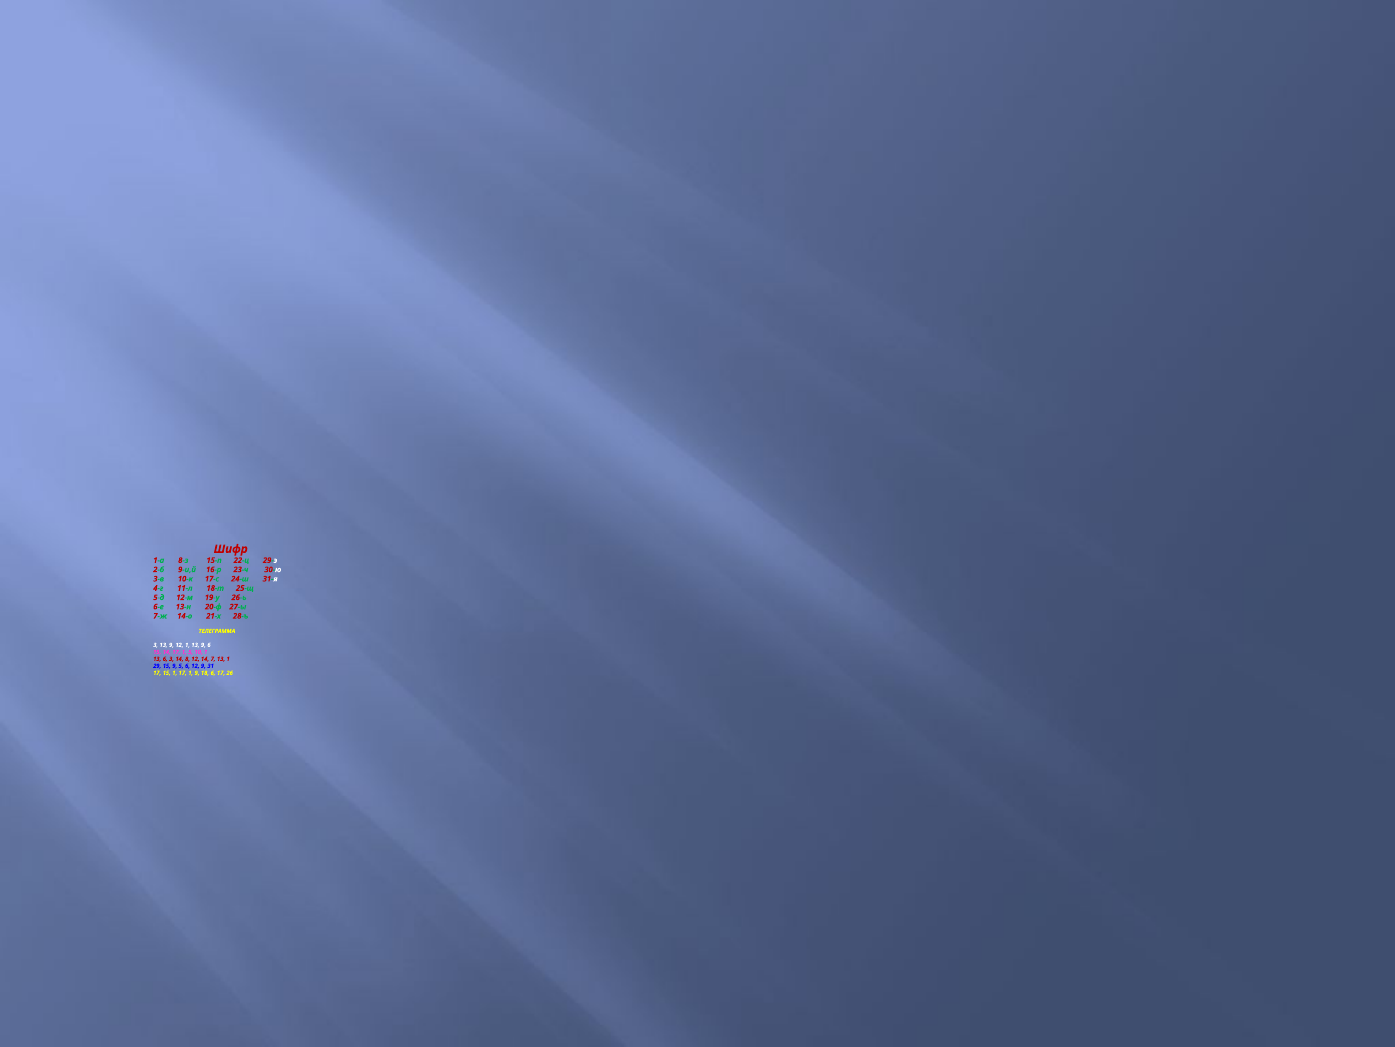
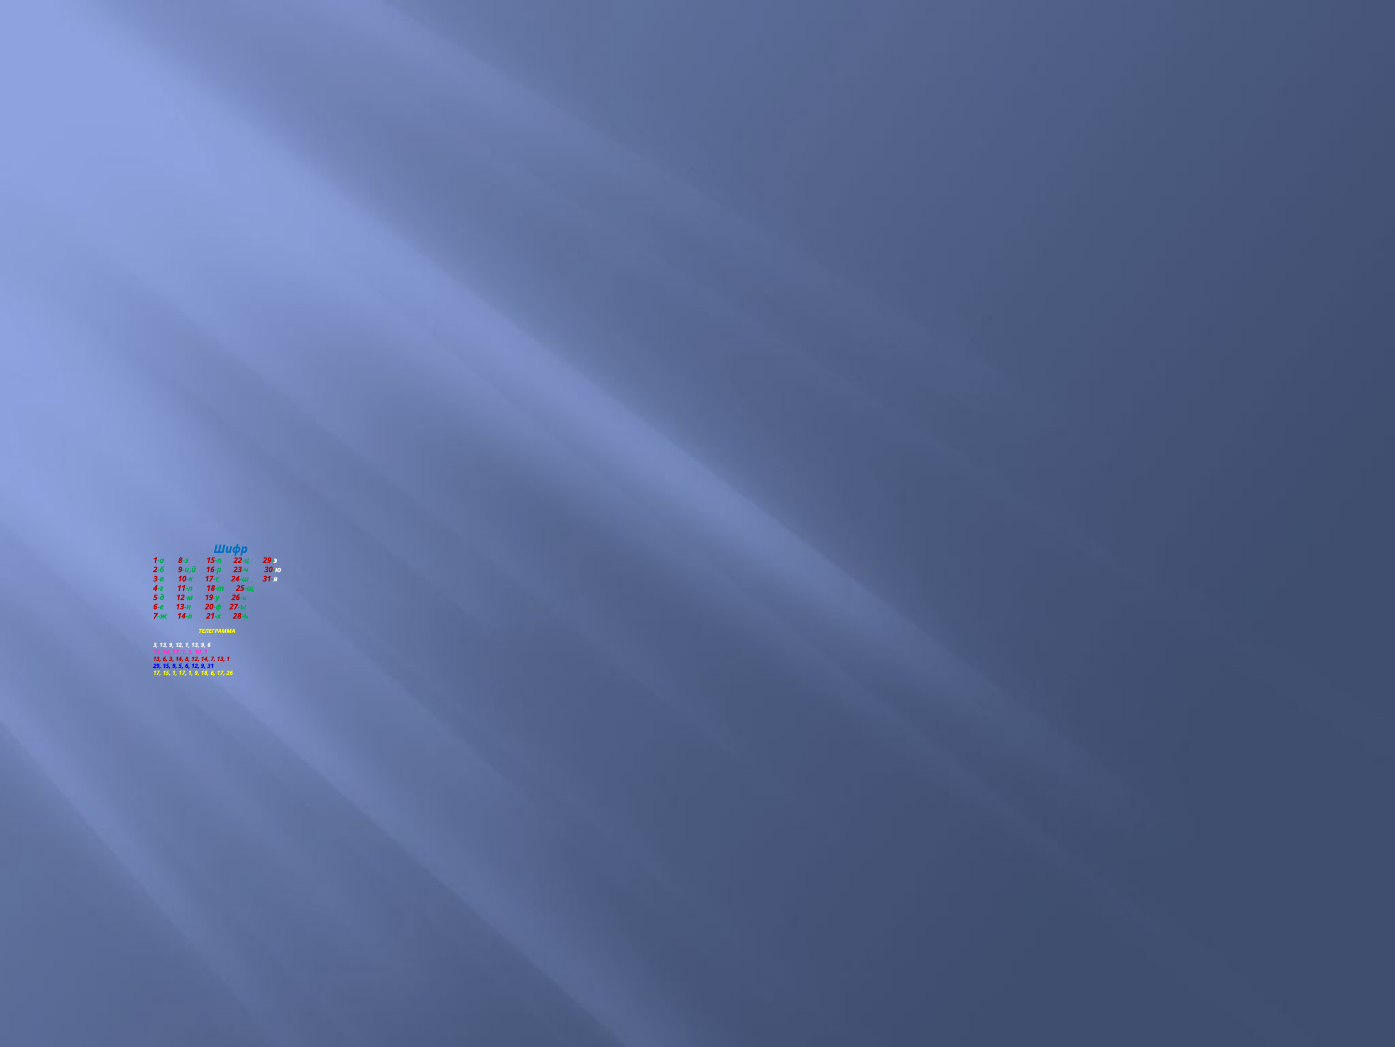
Шифр colour: red -> blue
